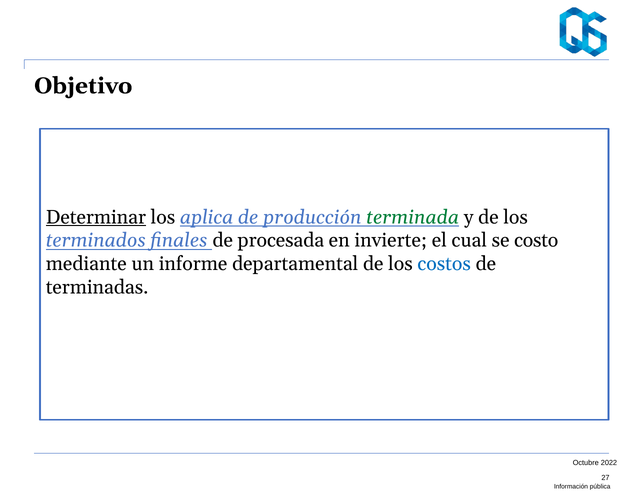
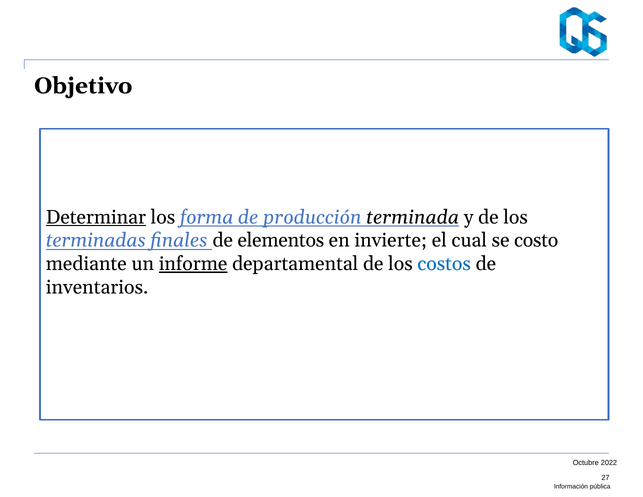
aplica: aplica -> forma
terminada colour: green -> black
terminados: terminados -> terminadas
procesada: procesada -> elementos
informe underline: none -> present
terminadas: terminadas -> inventarios
